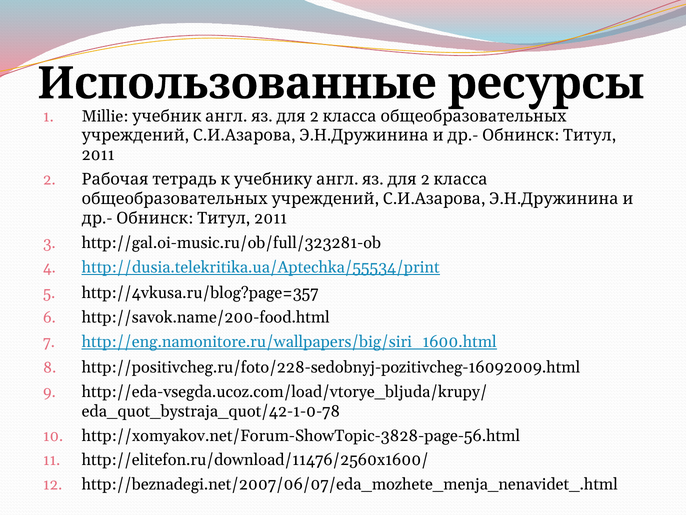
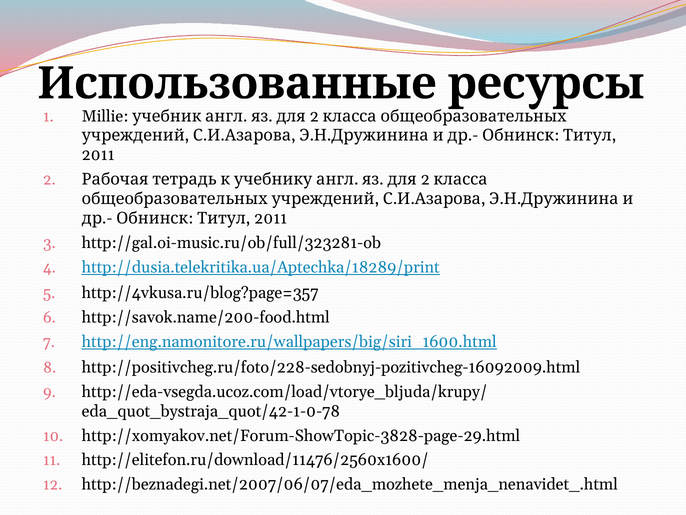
http://dusia.telekritika.ua/Aptechka/55534/print: http://dusia.telekritika.ua/Aptechka/55534/print -> http://dusia.telekritika.ua/Aptechka/18289/print
http://xomyakov.net/Forum-ShowTopic-3828-page-56.html: http://xomyakov.net/Forum-ShowTopic-3828-page-56.html -> http://xomyakov.net/Forum-ShowTopic-3828-page-29.html
